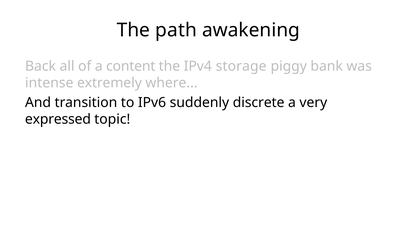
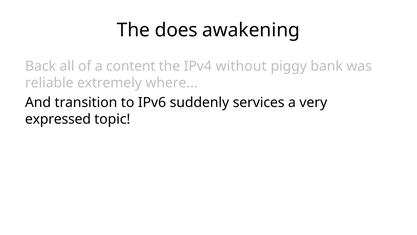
path: path -> does
storage: storage -> without
intense: intense -> reliable
discrete: discrete -> services
